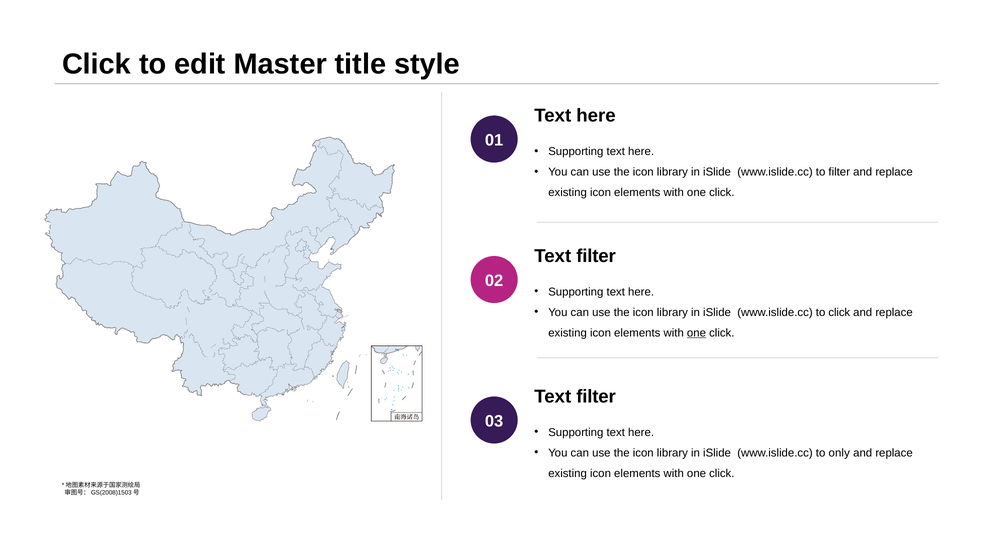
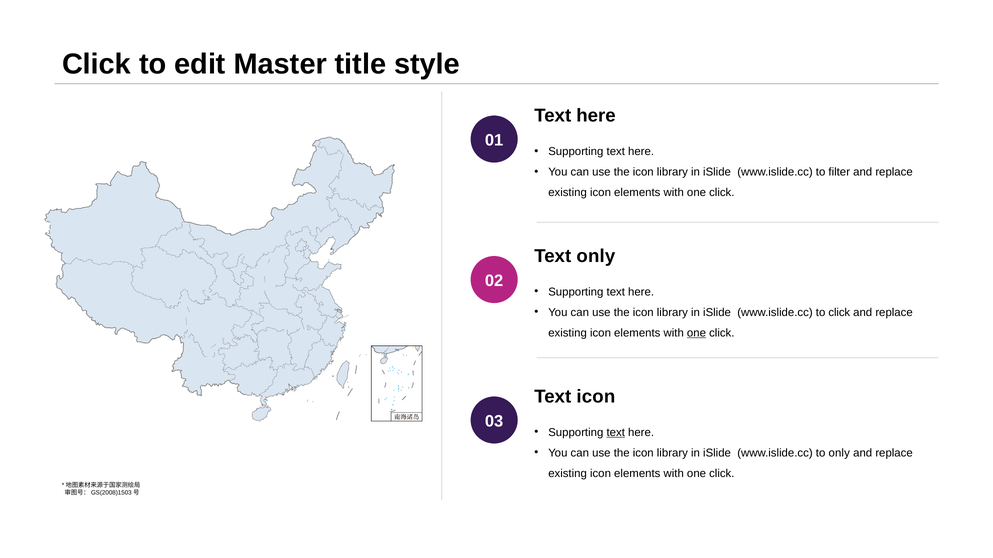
filter at (596, 257): filter -> only
filter at (596, 397): filter -> icon
text at (616, 433) underline: none -> present
